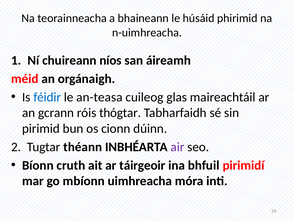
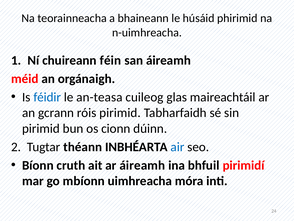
níos: níos -> féin
róis thógtar: thógtar -> pirimid
air colour: purple -> blue
ar táirgeoir: táirgeoir -> áireamh
